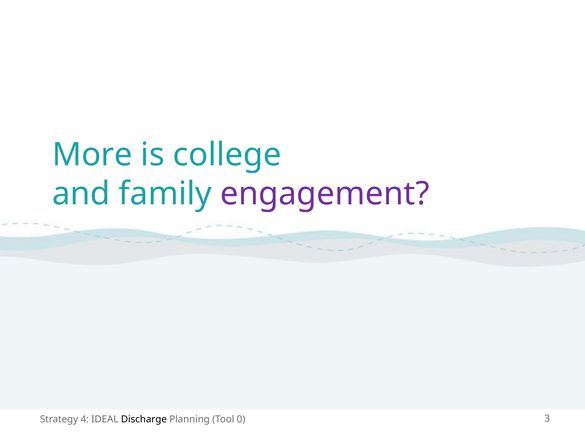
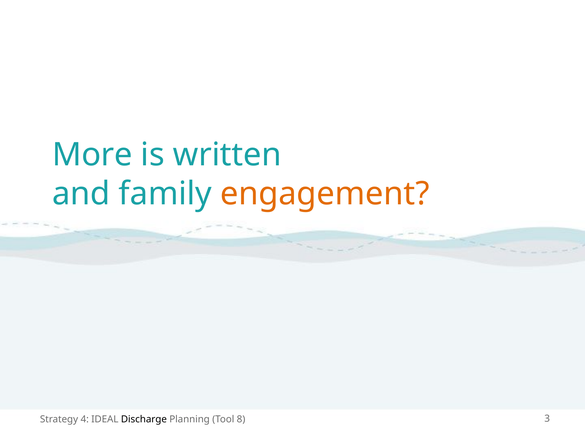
college: college -> written
engagement colour: purple -> orange
0: 0 -> 8
